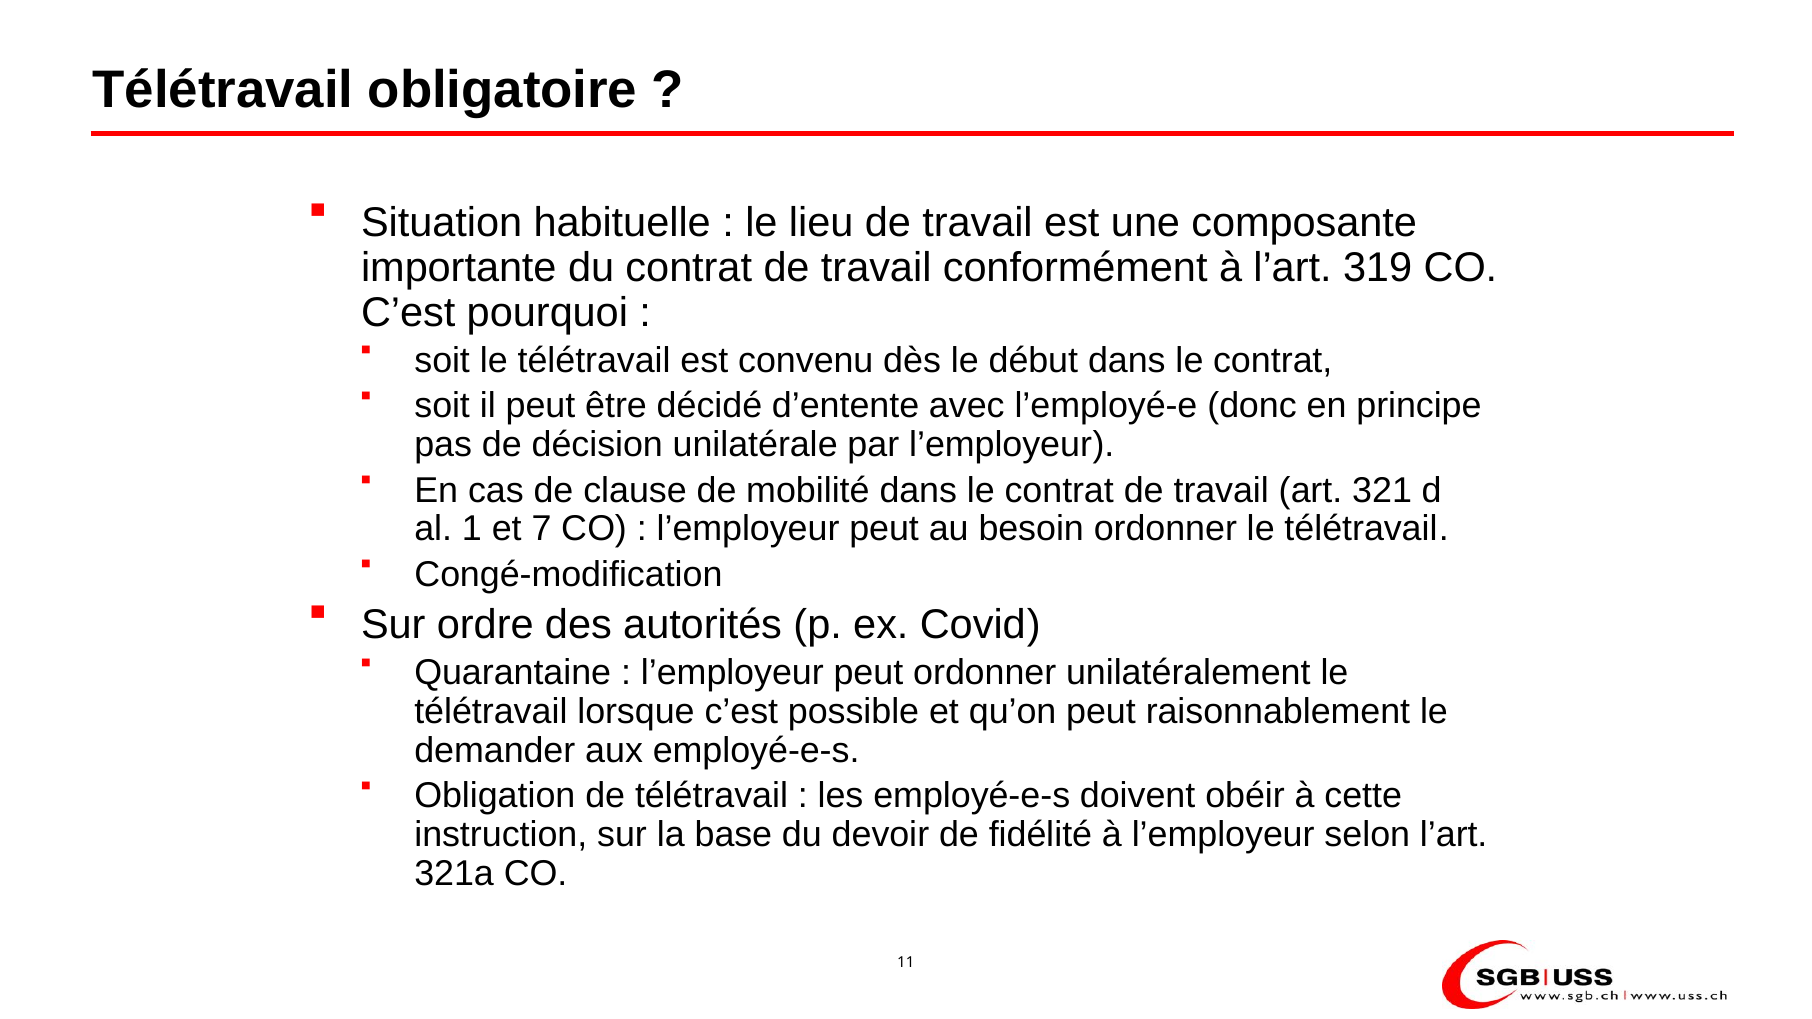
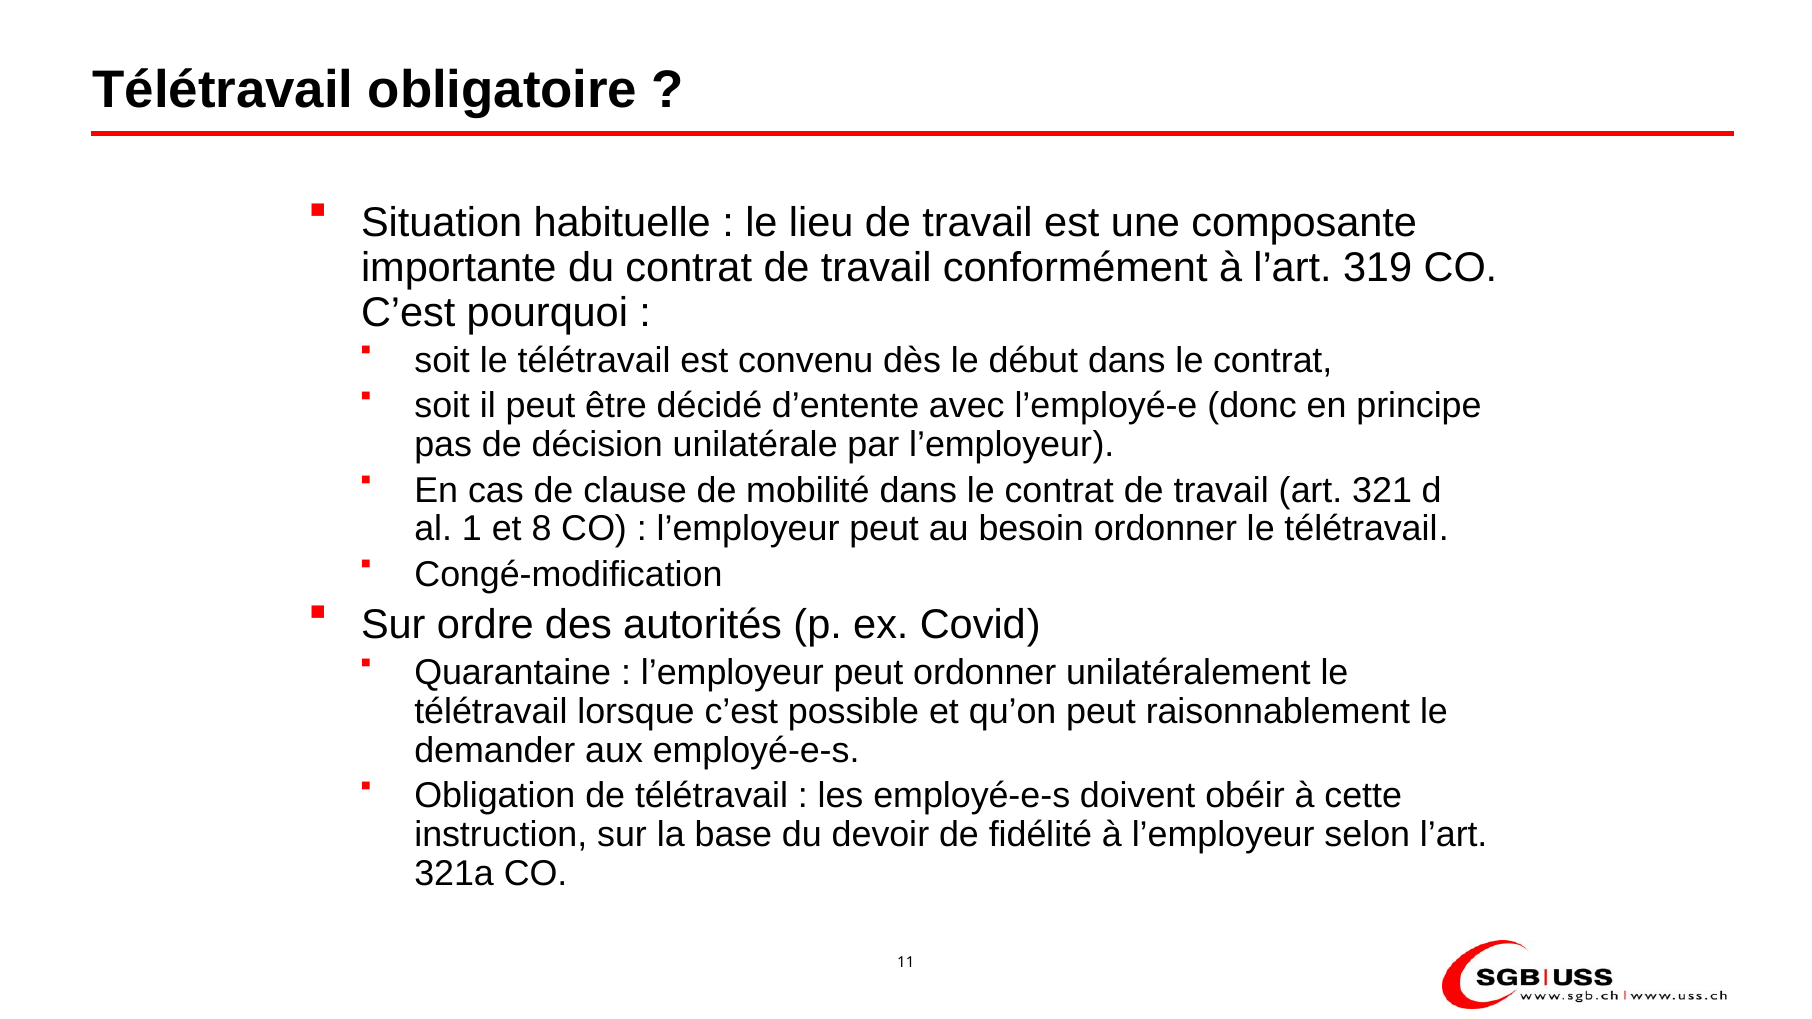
7: 7 -> 8
